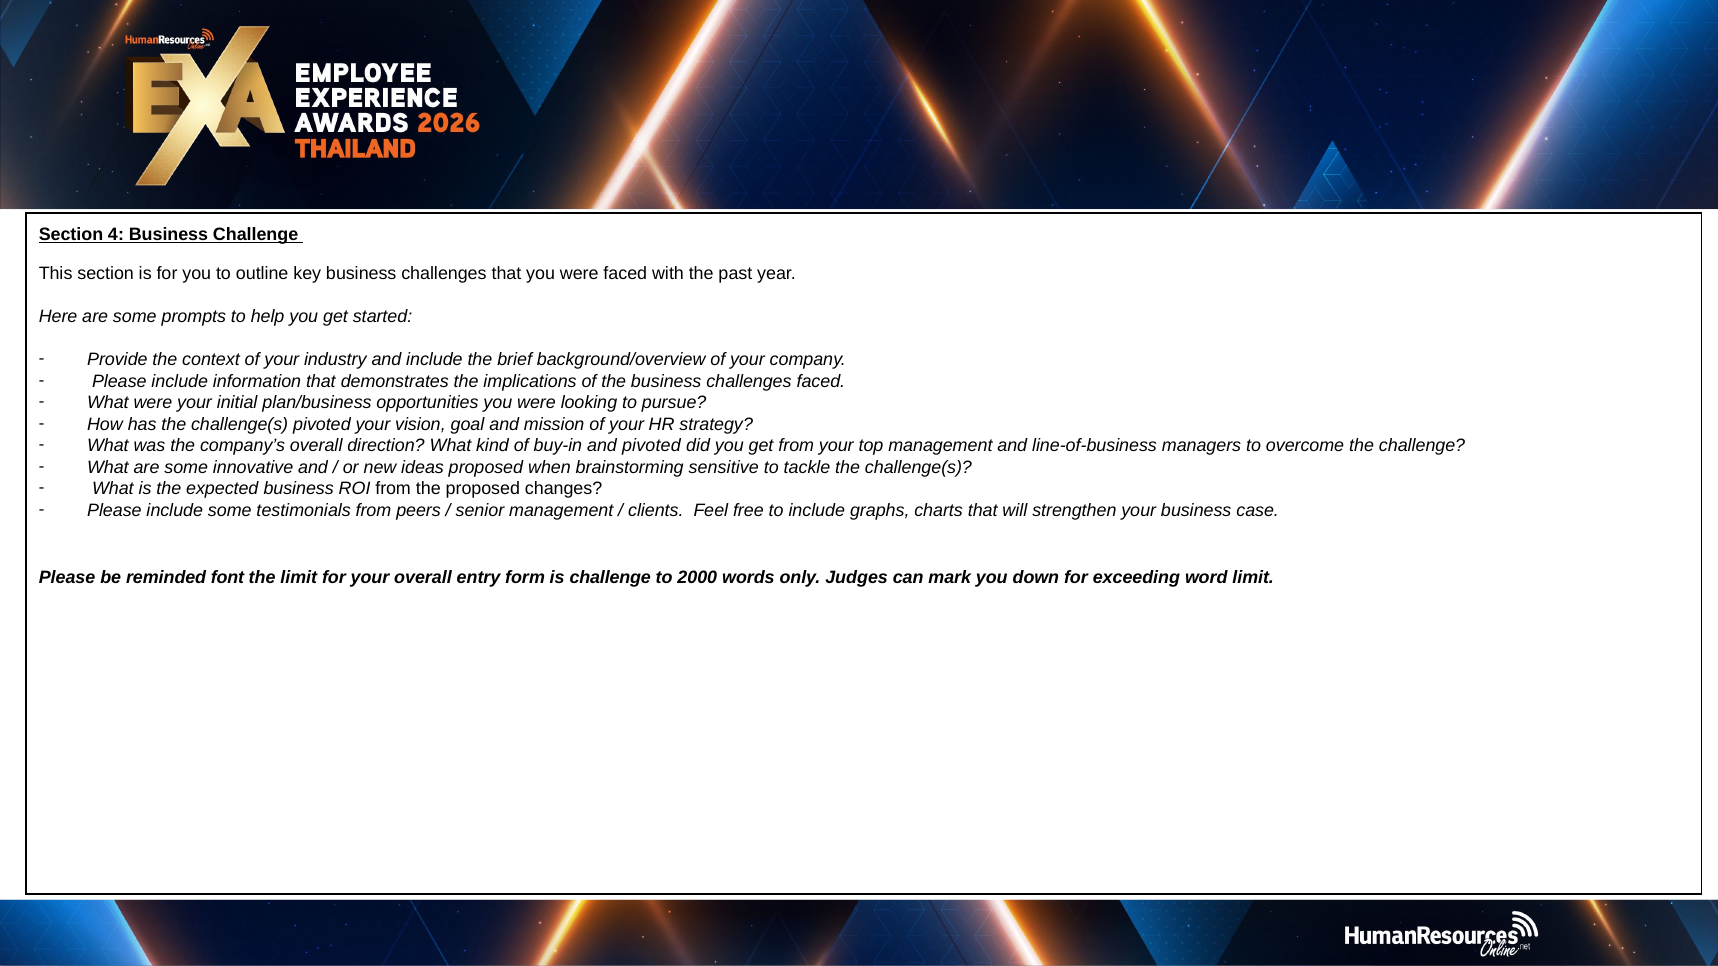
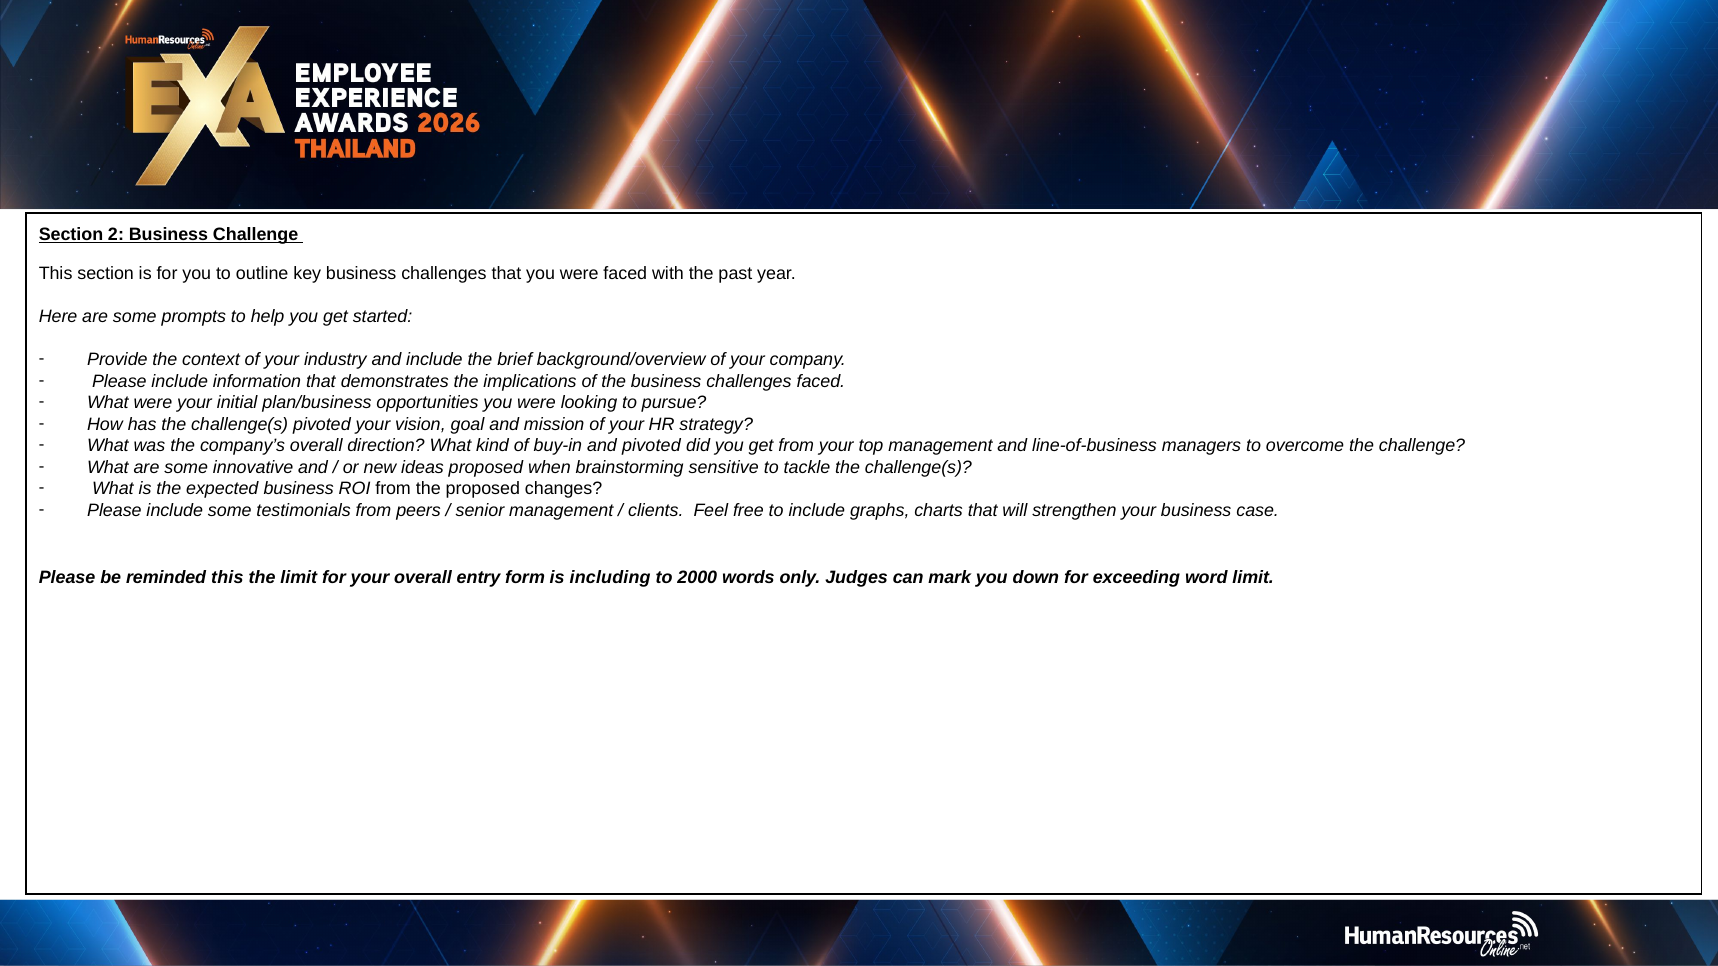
4: 4 -> 2
reminded font: font -> this
is challenge: challenge -> including
